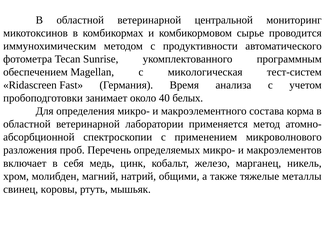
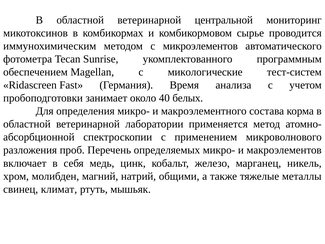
продуктивности: продуктивности -> микроэлементов
микологическая: микологическая -> микологические
коровы: коровы -> климат
